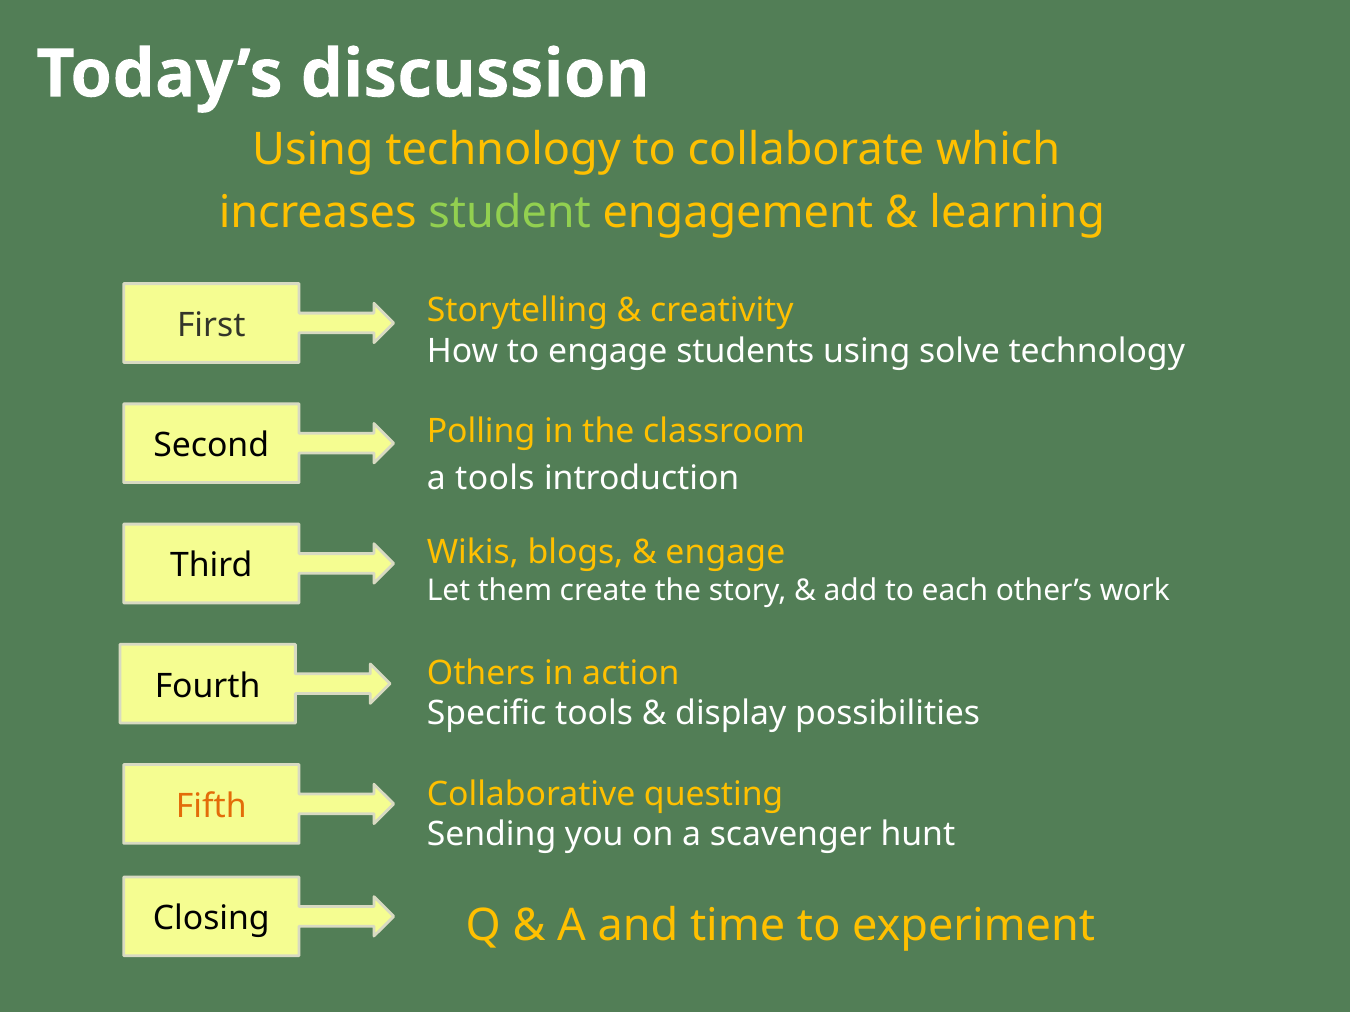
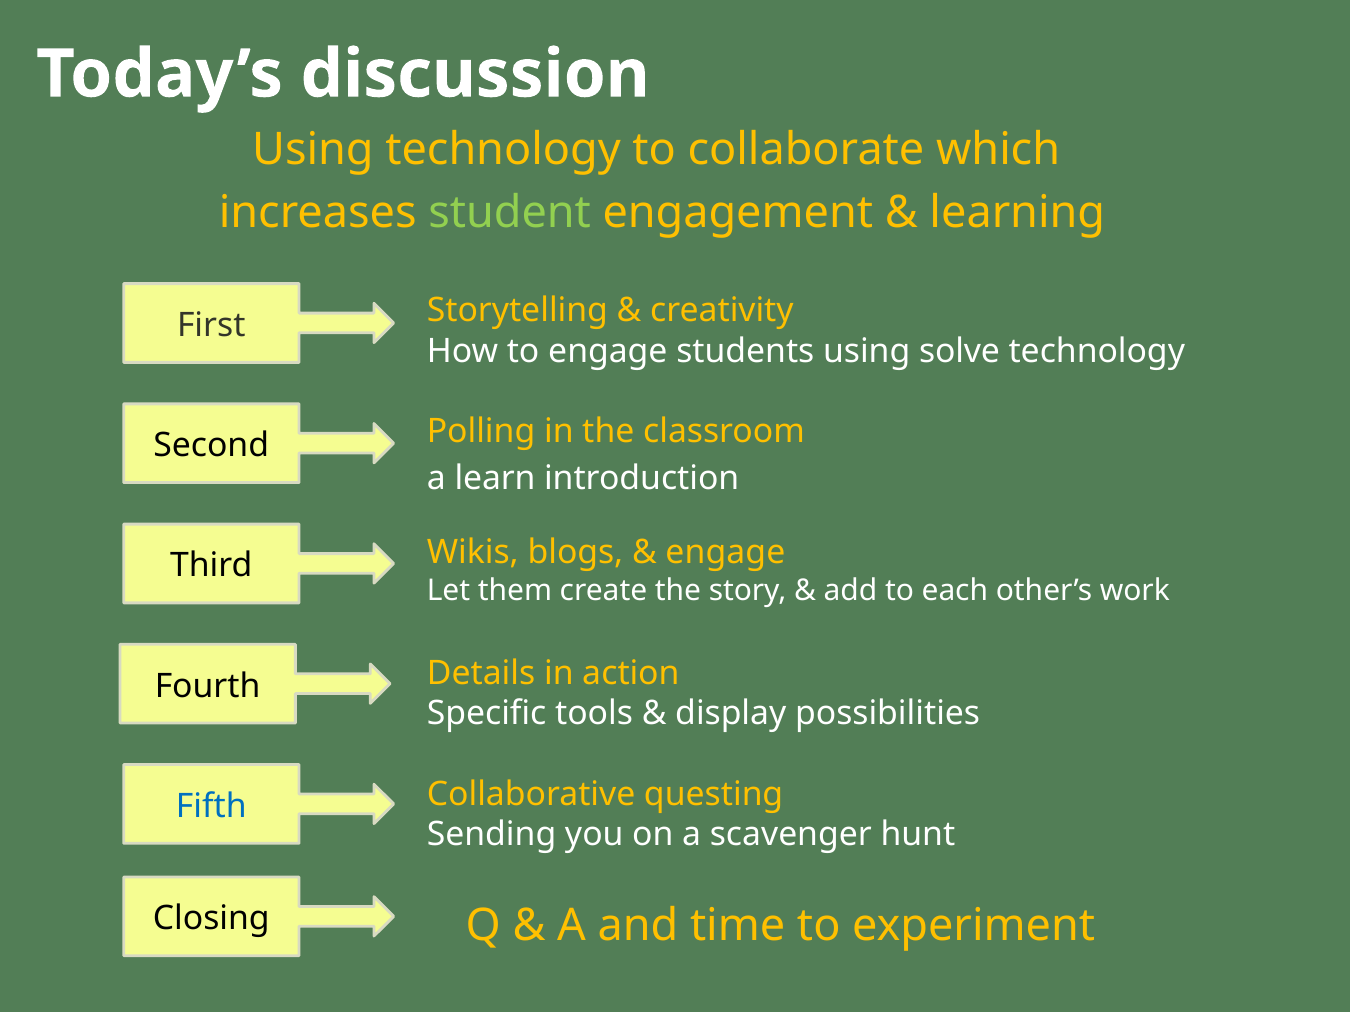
a tools: tools -> learn
Others: Others -> Details
Fifth colour: orange -> blue
